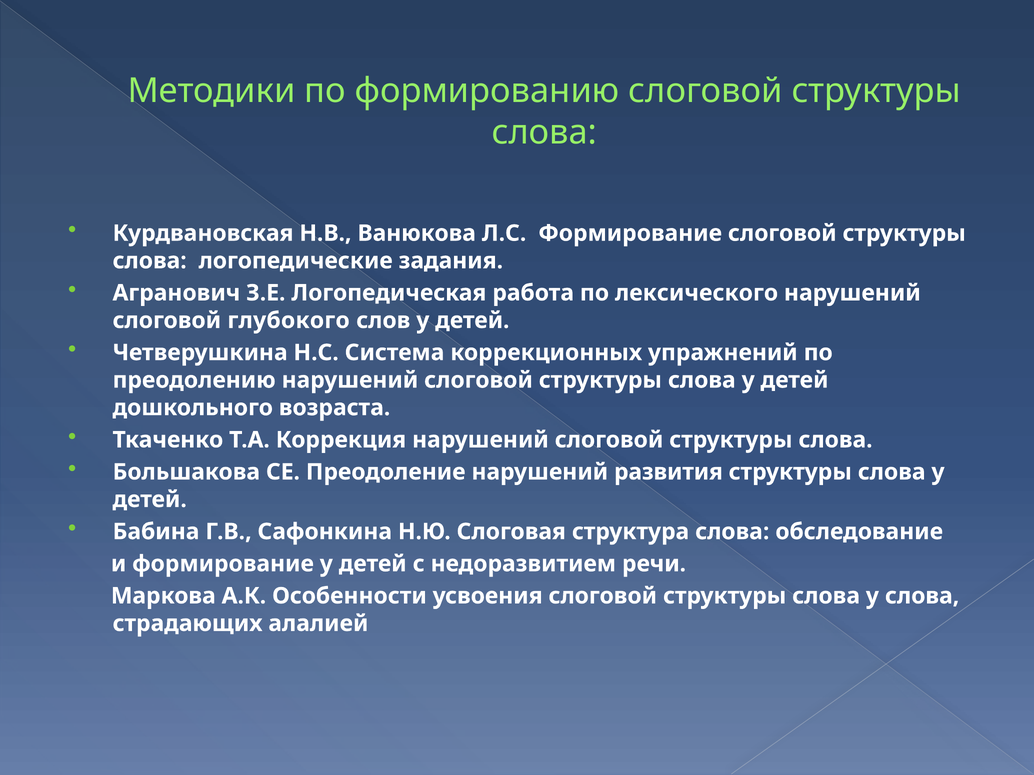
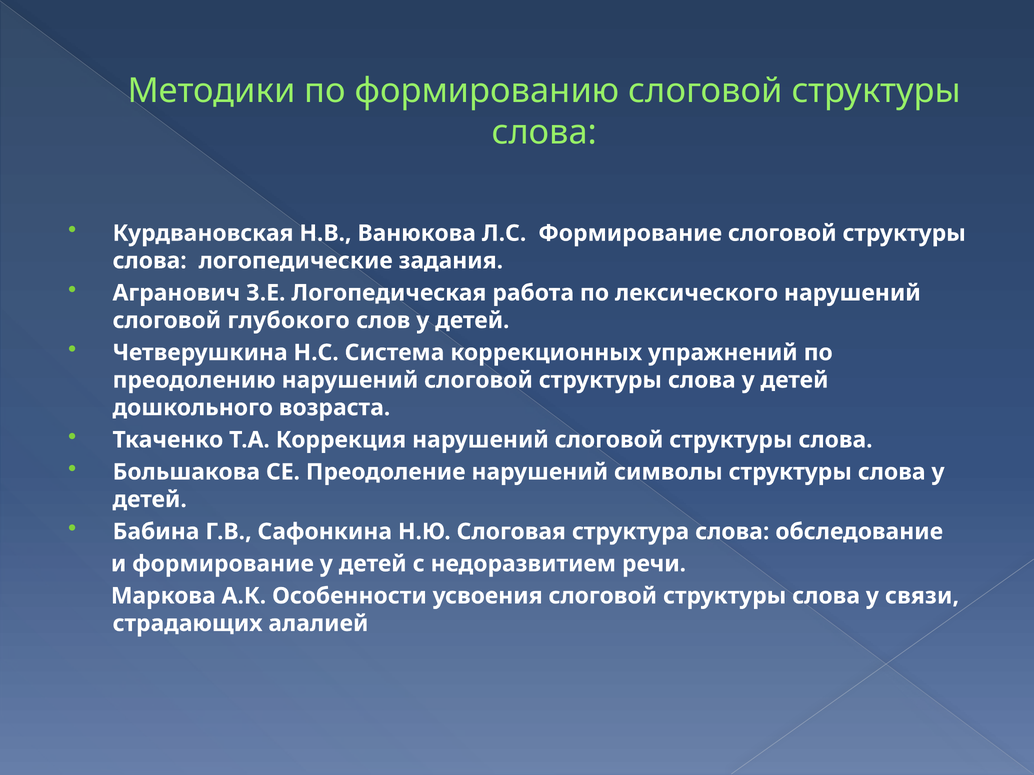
развития: развития -> символы
у слова: слова -> связи
